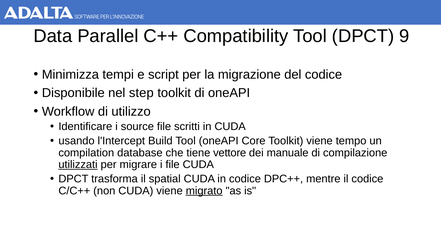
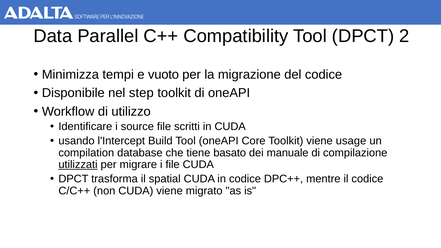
9: 9 -> 2
script: script -> vuoto
tempo: tempo -> usage
vettore: vettore -> basato
migrato underline: present -> none
